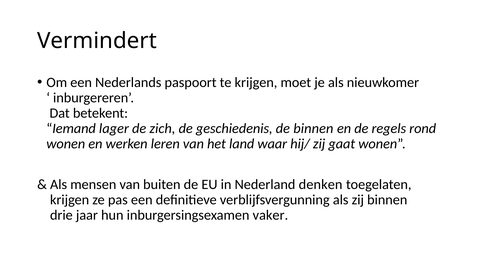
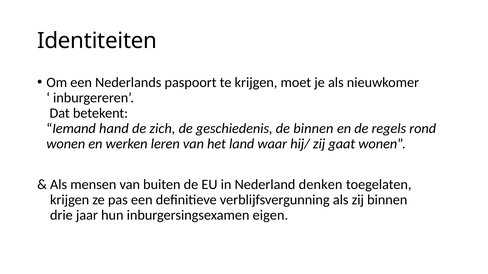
Vermindert: Vermindert -> Identiteiten
lager: lager -> hand
vaker: vaker -> eigen
